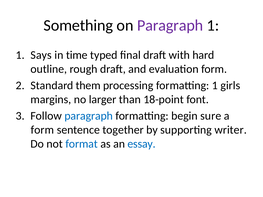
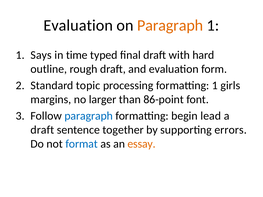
Something at (78, 25): Something -> Evaluation
Paragraph at (170, 25) colour: purple -> orange
them: them -> topic
18-point: 18-point -> 86-point
sure: sure -> lead
form at (42, 130): form -> draft
writer: writer -> errors
essay colour: blue -> orange
